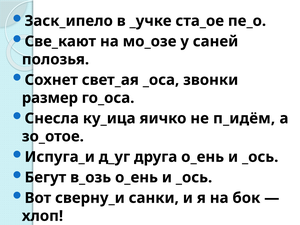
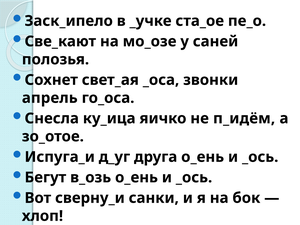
размер: размер -> апрель
